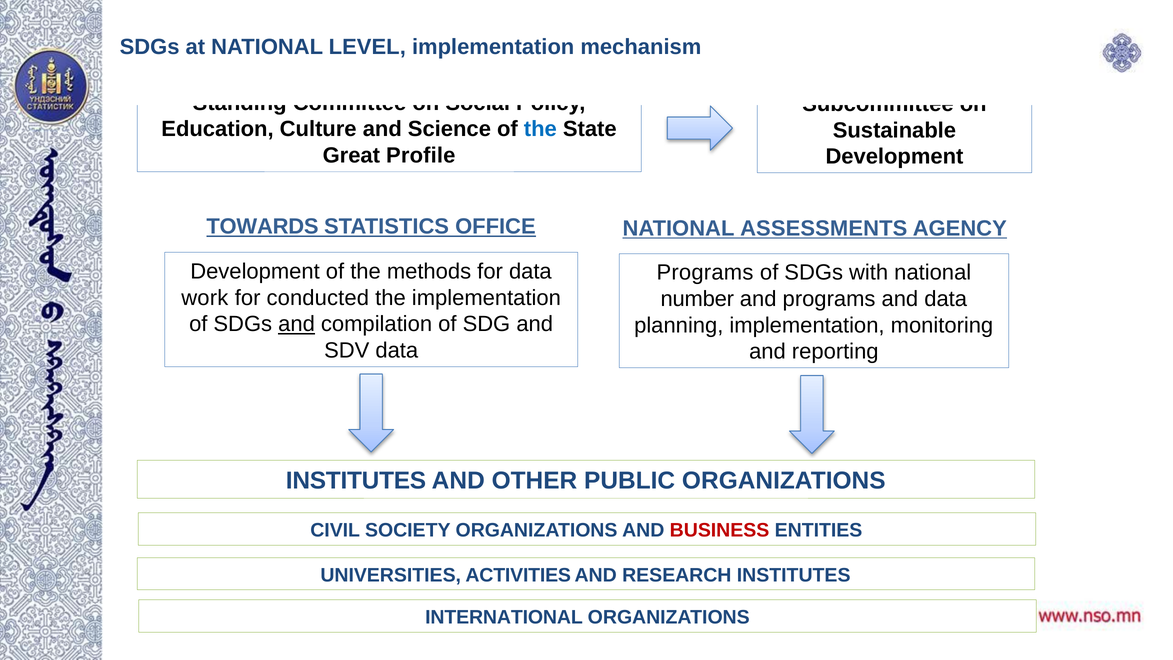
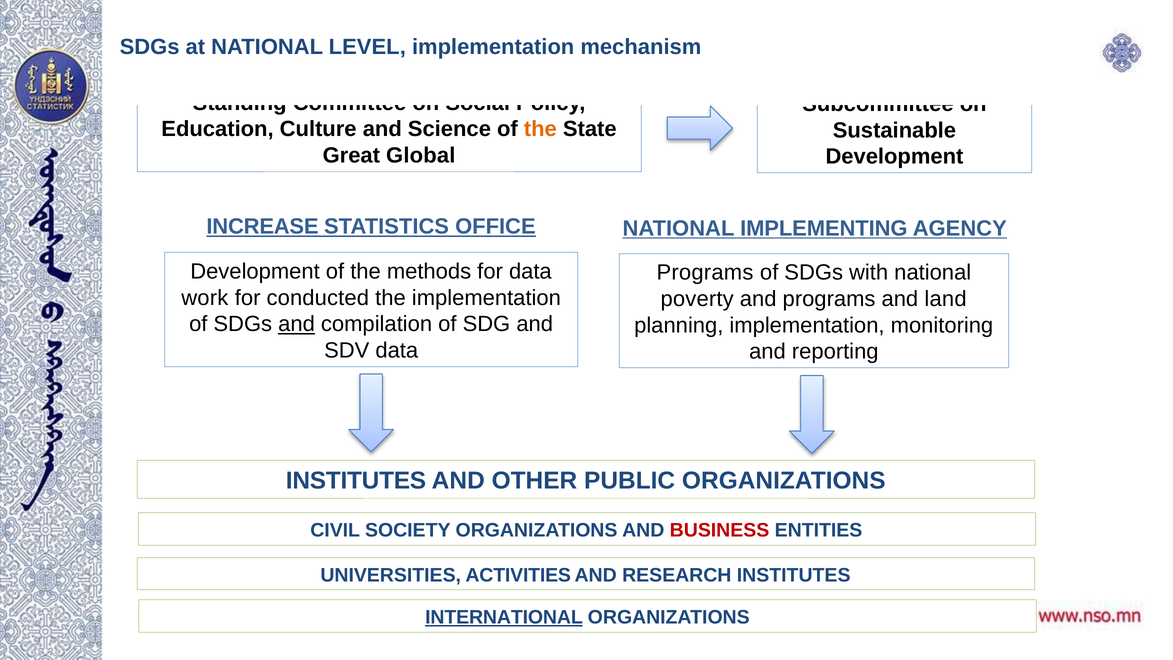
the at (540, 129) colour: blue -> orange
Profile: Profile -> Global
TOWARDS: TOWARDS -> INCREASE
ASSESSMENTS: ASSESSMENTS -> IMPLEMENTING
number: number -> poverty
and data: data -> land
INTERNATIONAL underline: none -> present
